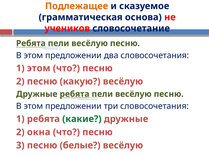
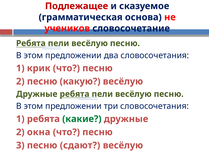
Подлежащее colour: orange -> red
1 этом: этом -> крик
белые: белые -> сдают
